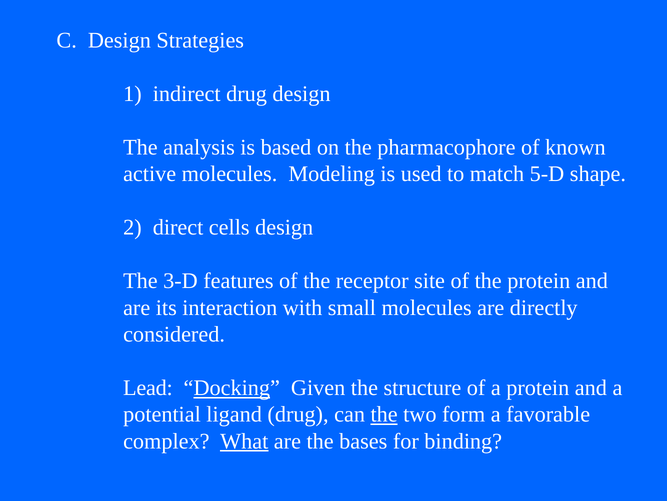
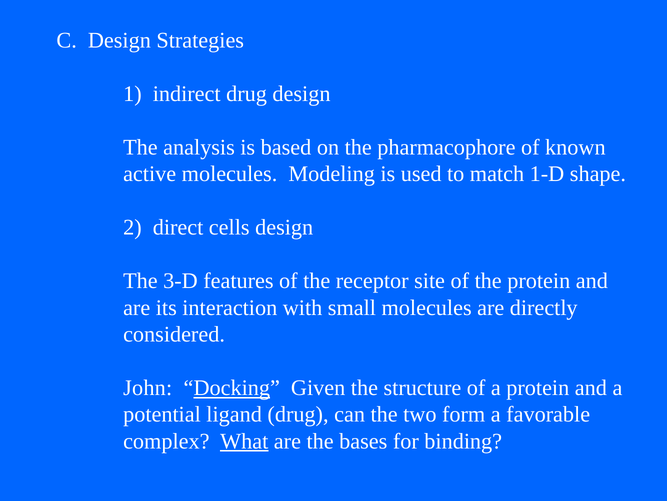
5-D: 5-D -> 1-D
Lead: Lead -> John
the at (384, 414) underline: present -> none
